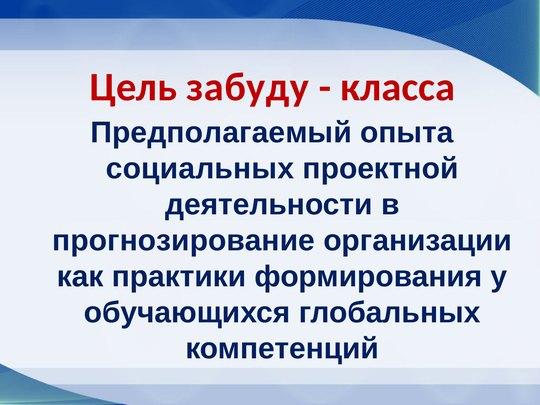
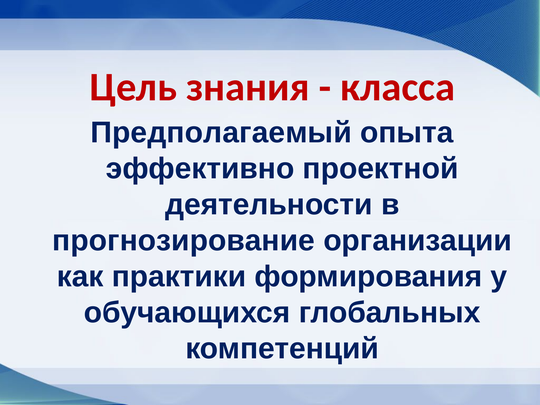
забуду: забуду -> знания
социальных: социальных -> эффективно
